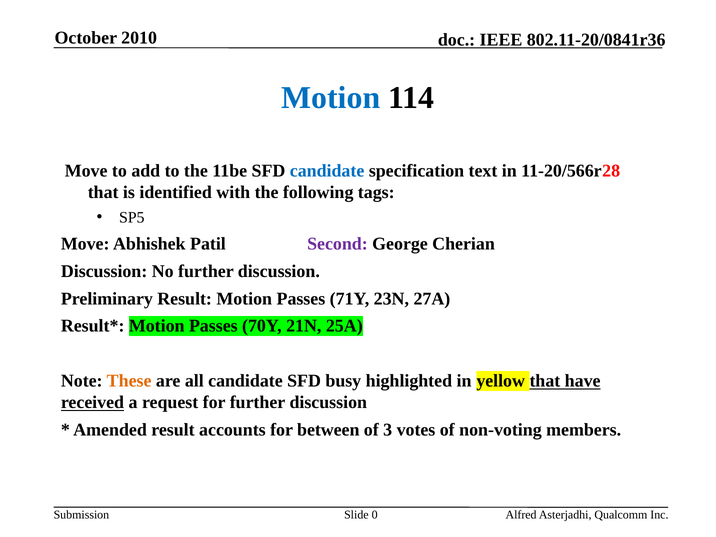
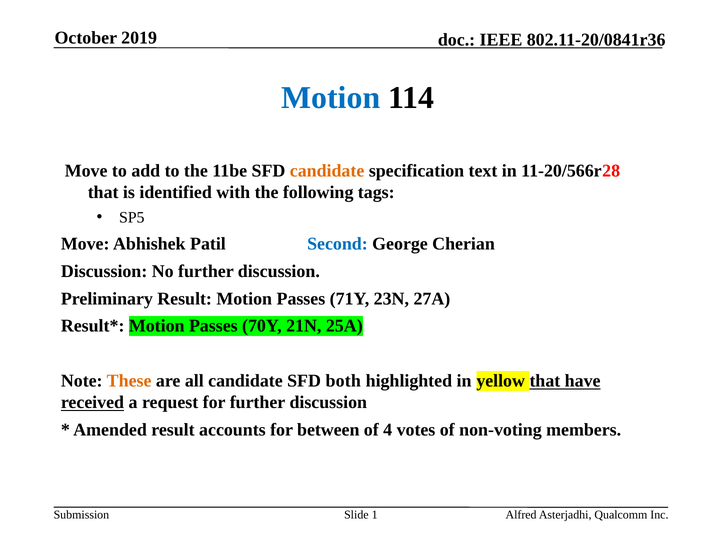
2010: 2010 -> 2019
candidate at (327, 171) colour: blue -> orange
Second colour: purple -> blue
busy: busy -> both
3: 3 -> 4
0: 0 -> 1
